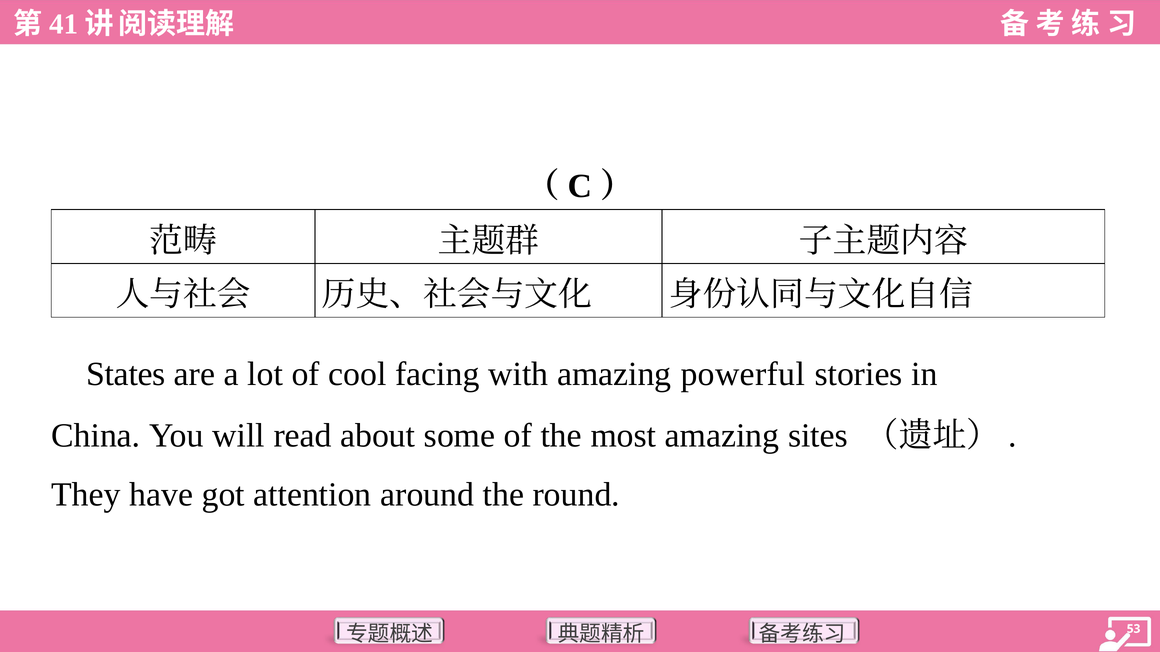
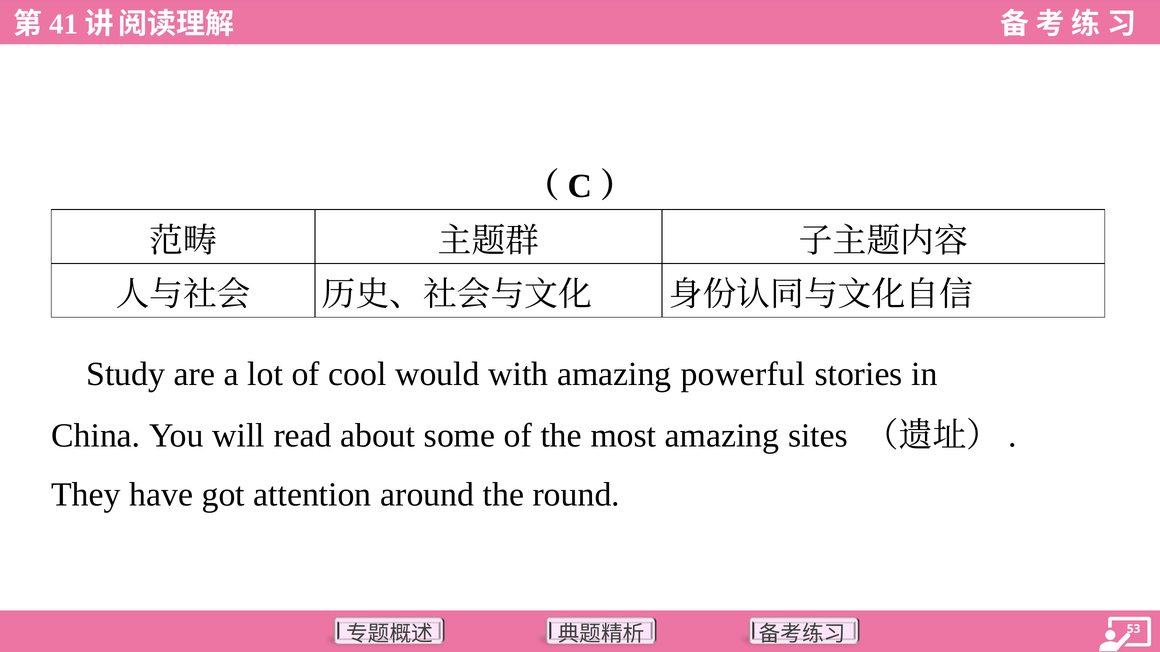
States: States -> Study
facing: facing -> would
